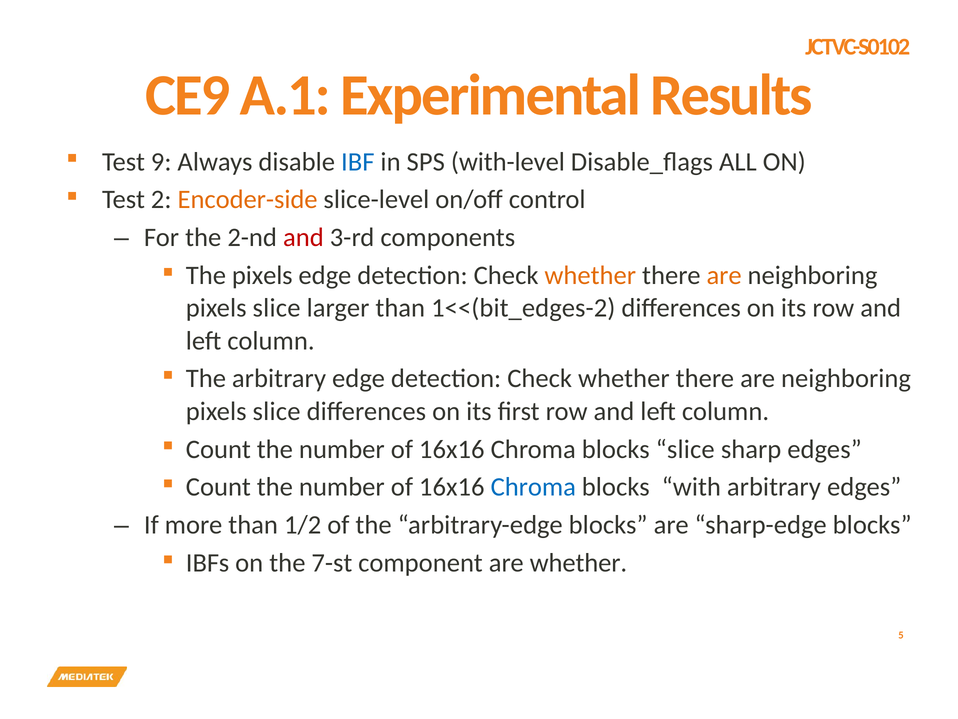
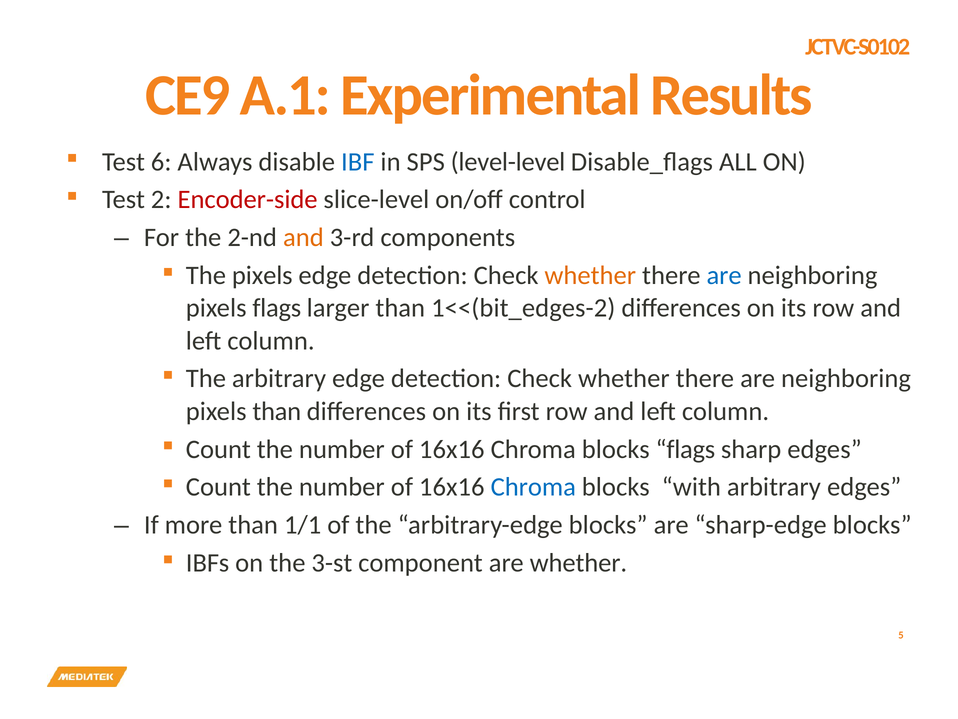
9: 9 -> 6
with-level: with-level -> level-level
Encoder-side colour: orange -> red
and at (303, 237) colour: red -> orange
are at (724, 275) colour: orange -> blue
slice at (277, 308): slice -> flags
slice at (277, 411): slice -> than
blocks slice: slice -> flags
1/2: 1/2 -> 1/1
7-st: 7-st -> 3-st
